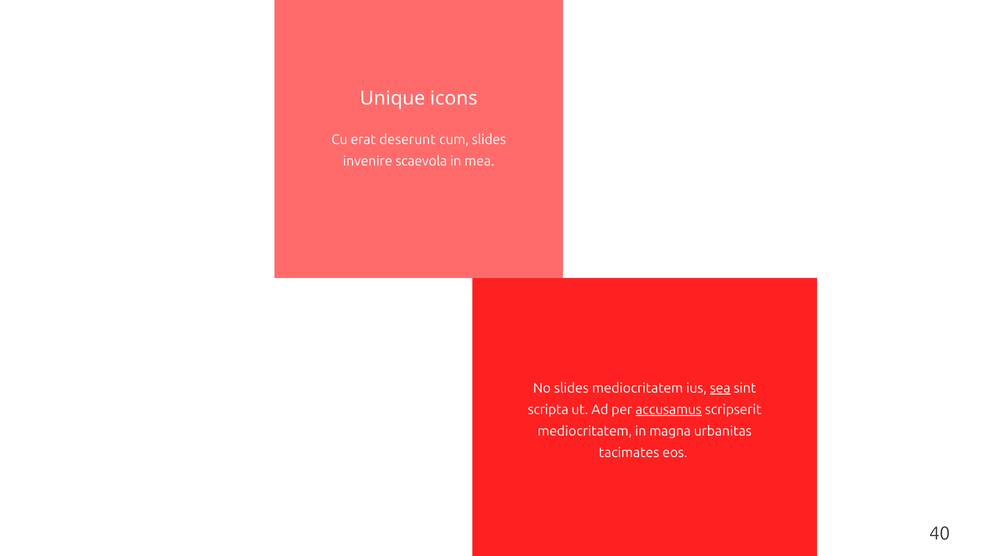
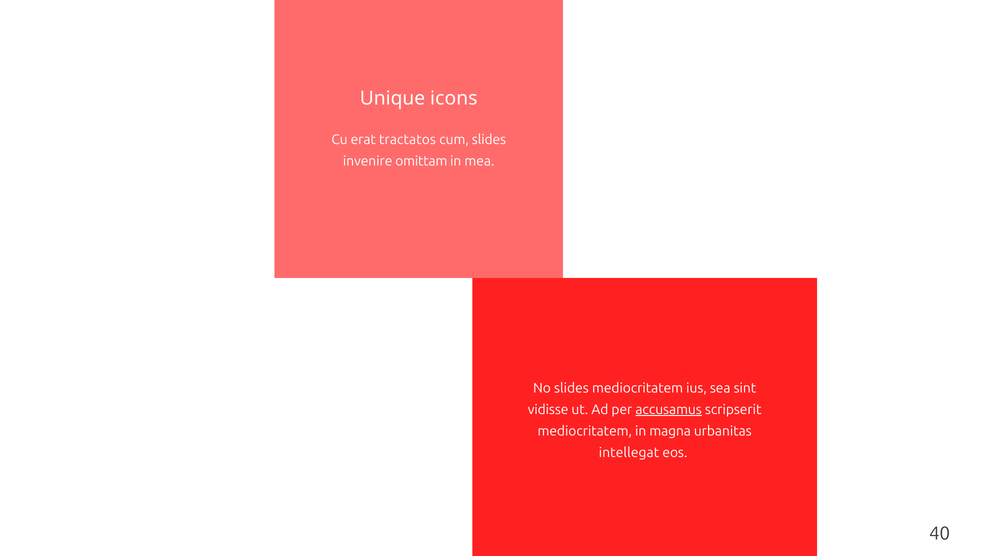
deserunt: deserunt -> tractatos
scaevola: scaevola -> omittam
sea underline: present -> none
scripta: scripta -> vidisse
tacimates: tacimates -> intellegat
